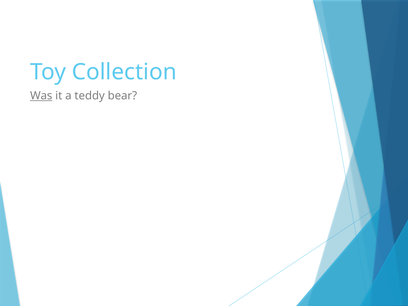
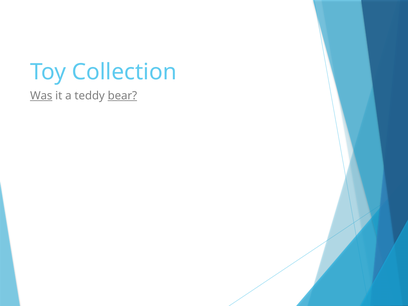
bear underline: none -> present
